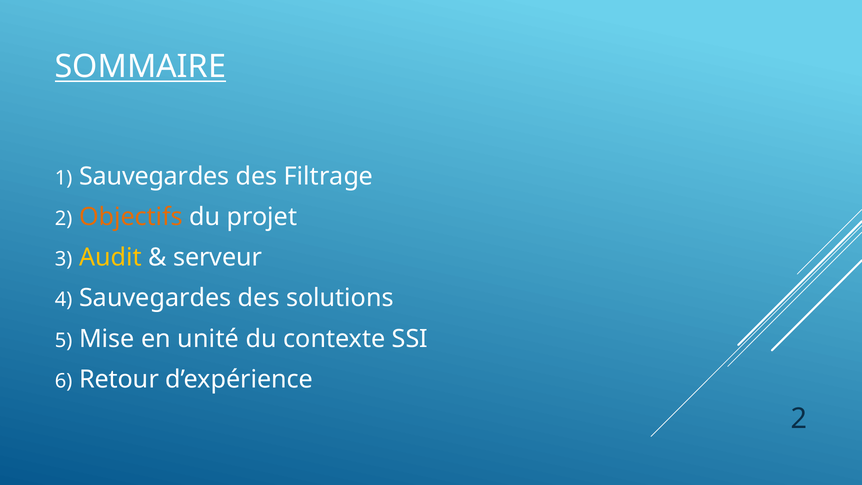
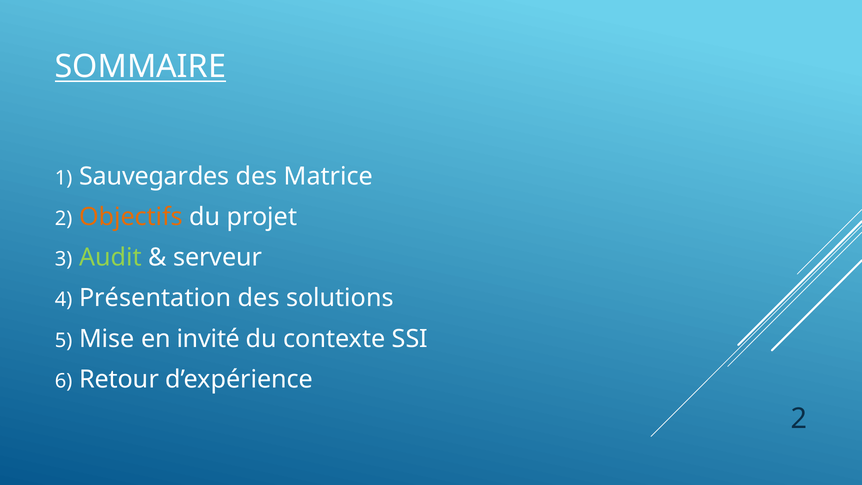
Filtrage: Filtrage -> Matrice
Audit colour: yellow -> light green
Sauvegardes at (155, 298): Sauvegardes -> Présentation
unité: unité -> invité
